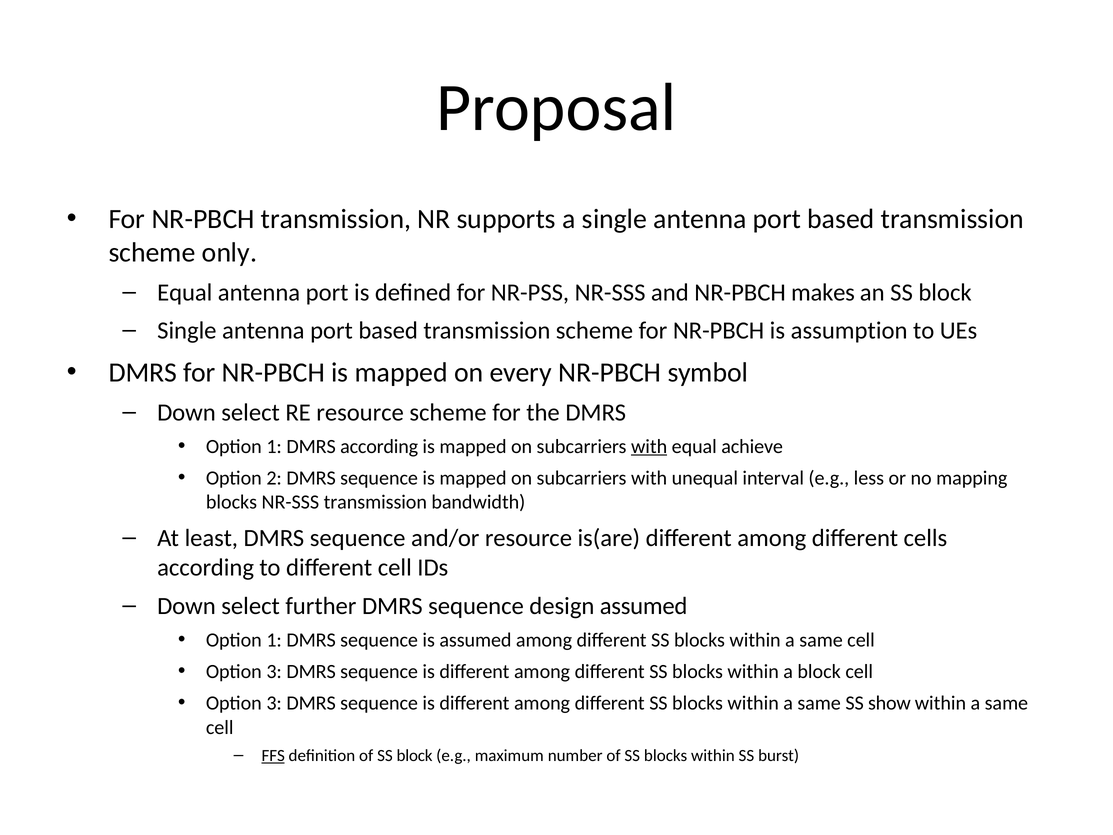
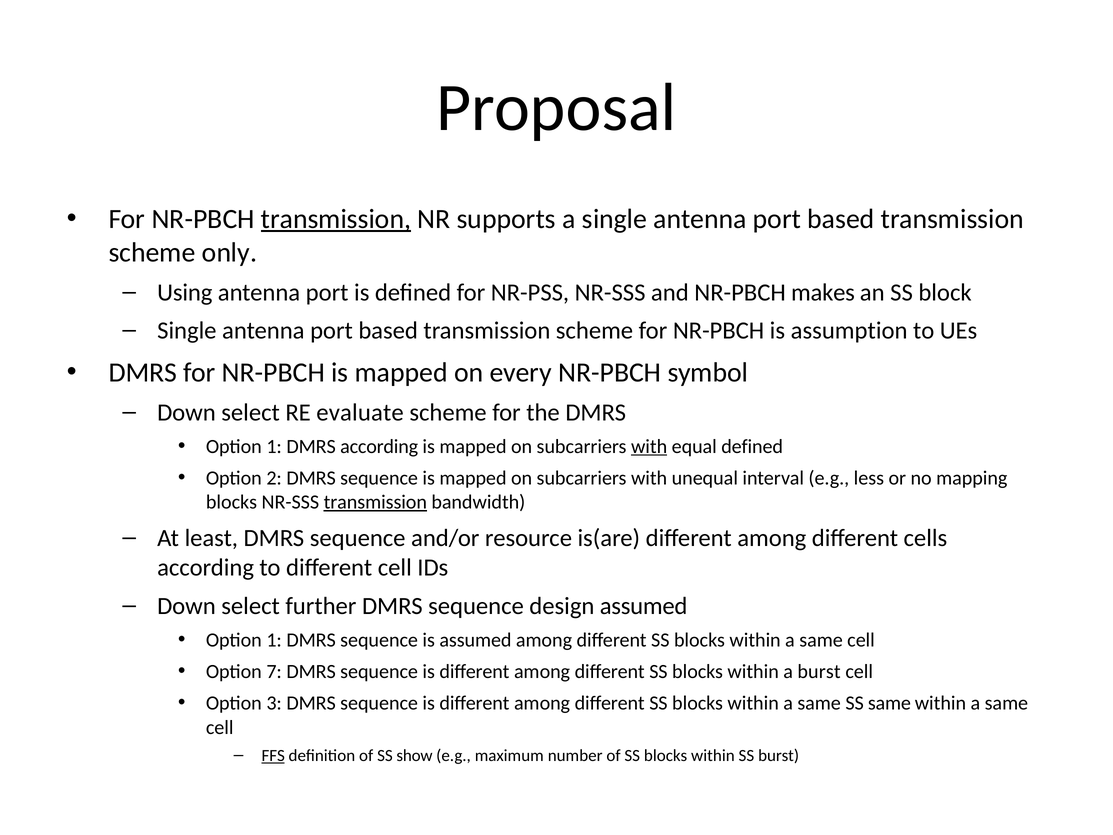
transmission at (336, 219) underline: none -> present
Equal at (185, 292): Equal -> Using
RE resource: resource -> evaluate
equal achieve: achieve -> defined
transmission at (375, 502) underline: none -> present
3 at (274, 671): 3 -> 7
a block: block -> burst
SS show: show -> same
of SS block: block -> show
